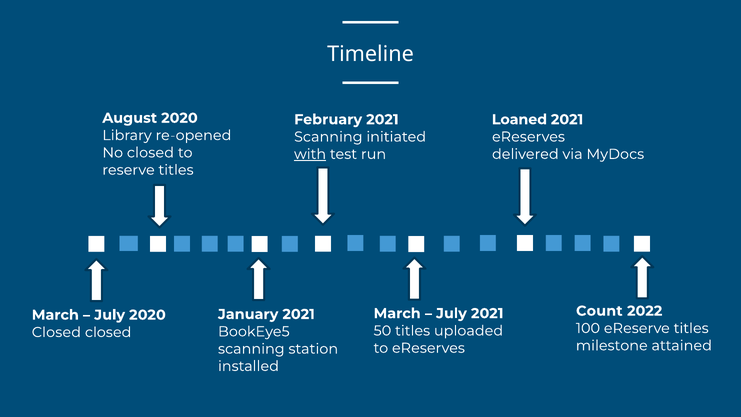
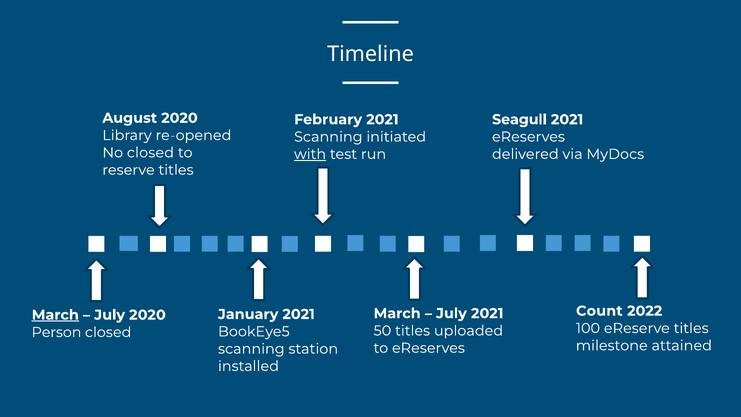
Loaned: Loaned -> Seagull
March at (55, 315) underline: none -> present
Closed at (56, 332): Closed -> Person
